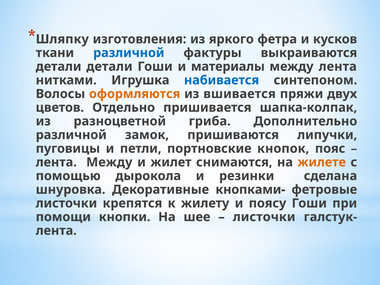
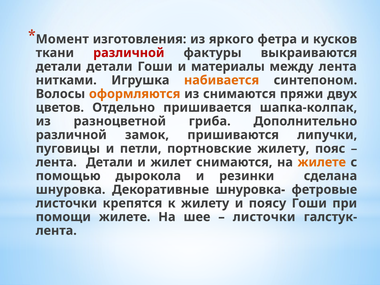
Шляпку: Шляпку -> Момент
различной at (129, 53) colour: blue -> red
набивается colour: blue -> orange
из вшивается: вшивается -> снимаются
портновские кнопок: кнопок -> жилету
лента Между: Между -> Детали
кнопками-: кнопками- -> шнуровка-
помощи кнопки: кнопки -> жилете
